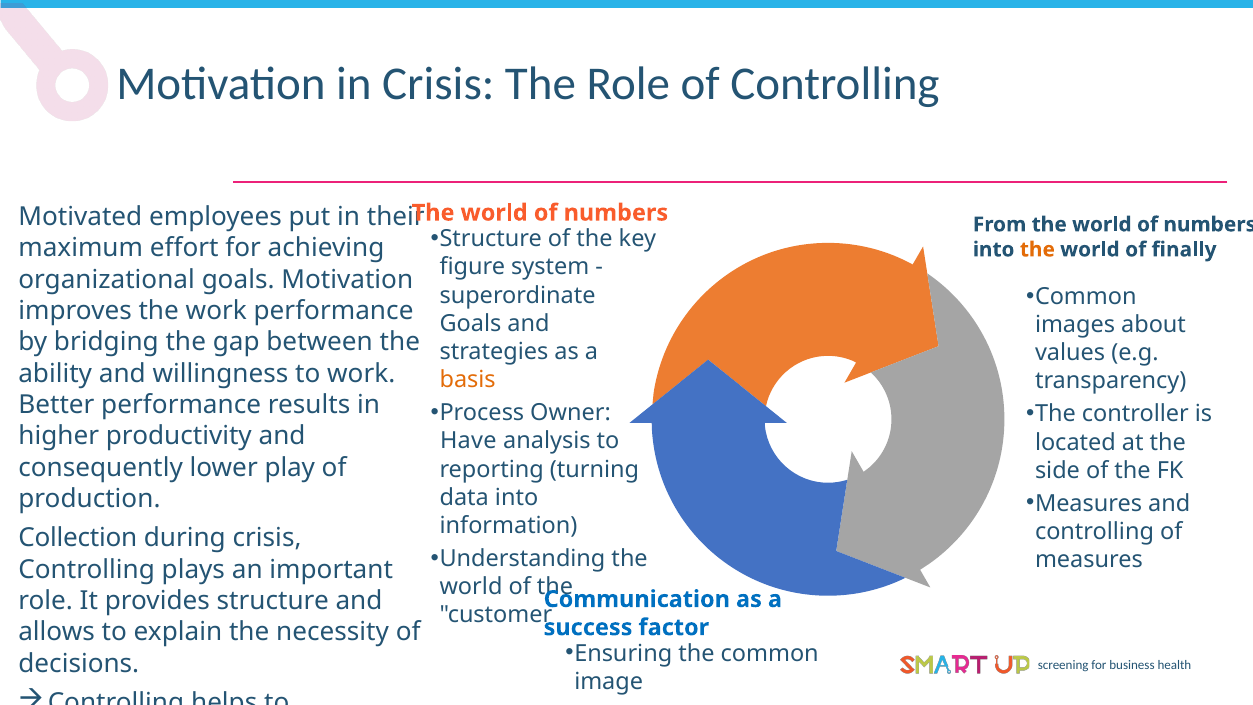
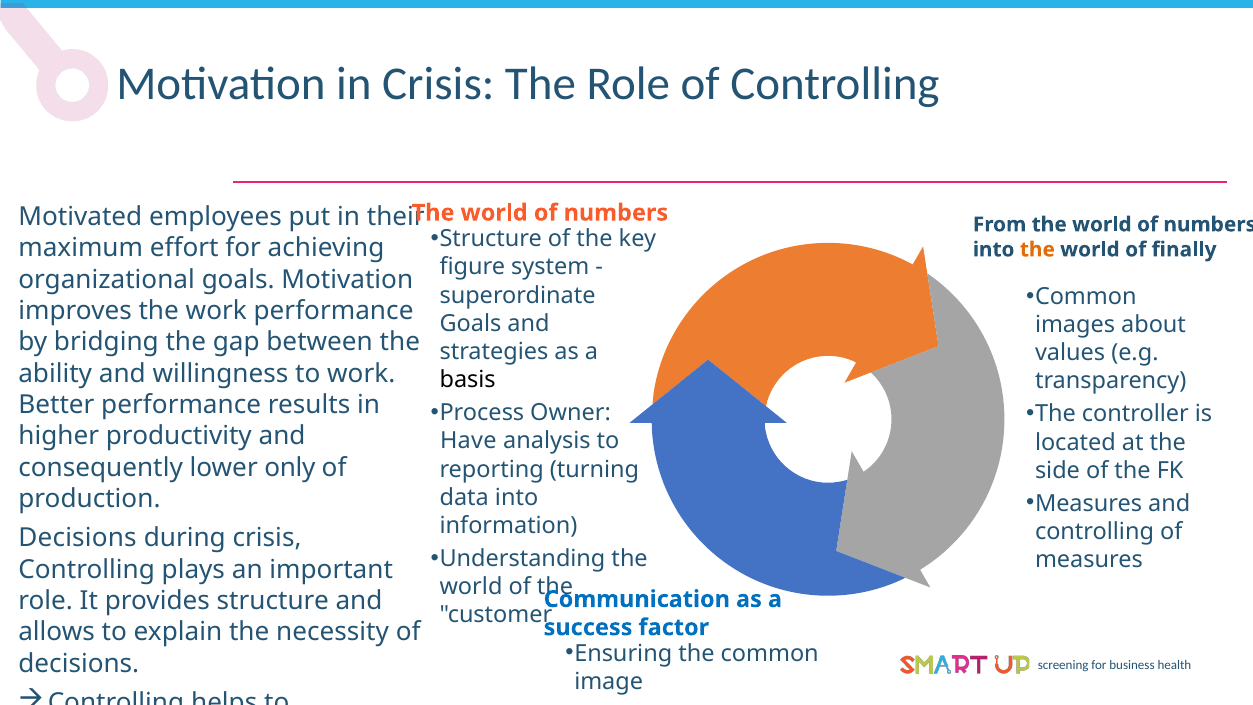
basis colour: orange -> black
play: play -> only
Collection at (78, 538): Collection -> Decisions
